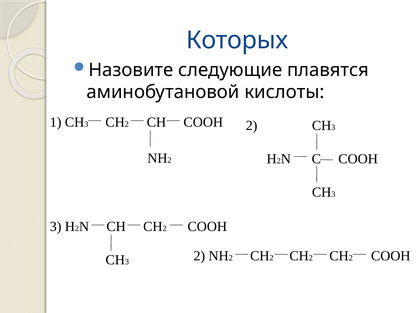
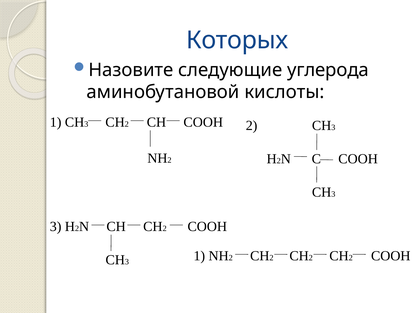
плавятся: плавятся -> углерода
3 2: 2 -> 1
